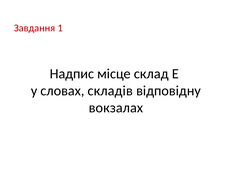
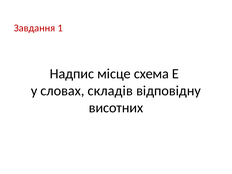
склад: склад -> схема
вокзалах: вокзалах -> висотних
